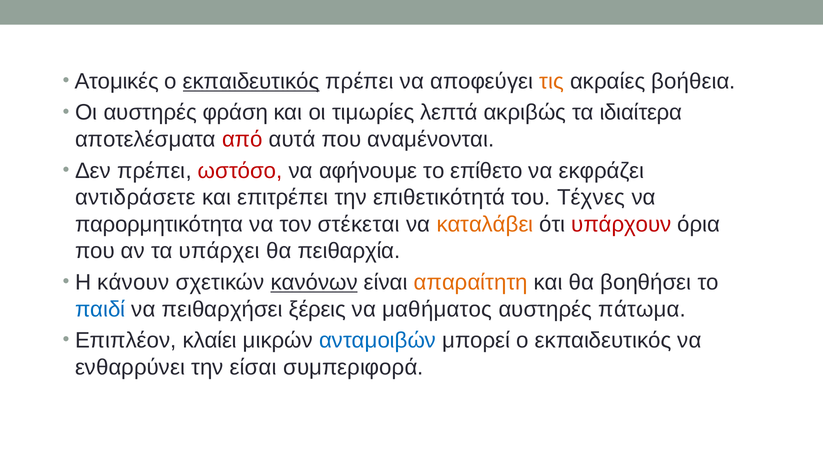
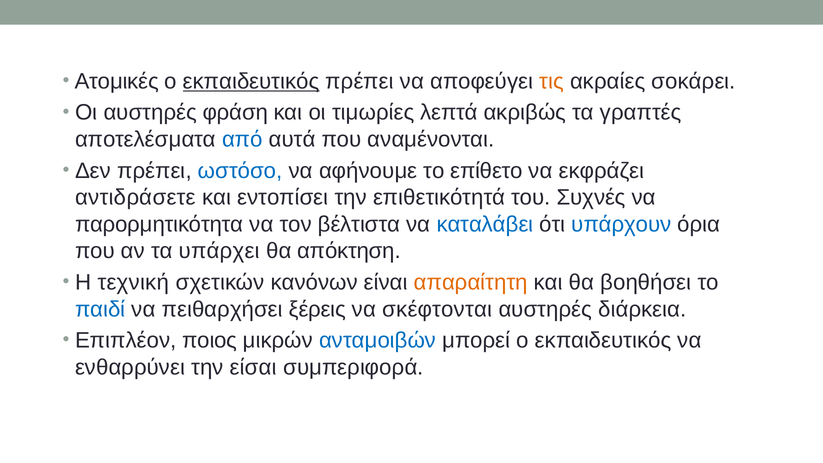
βοήθεια: βοήθεια -> σοκάρει
ιδιαίτερα: ιδιαίτερα -> γραπτές
από colour: red -> blue
ωστόσο colour: red -> blue
επιτρέπει: επιτρέπει -> εντοπίσει
Τέχνες: Τέχνες -> Συχνές
στέκεται: στέκεται -> βέλτιστα
καταλάβει colour: orange -> blue
υπάρχουν colour: red -> blue
πειθαρχία: πειθαρχία -> απόκτηση
κάνουν: κάνουν -> τεχνική
κανόνων underline: present -> none
μαθήματος: μαθήματος -> σκέφτονται
πάτωμα: πάτωμα -> διάρκεια
κλαίει: κλαίει -> ποιος
